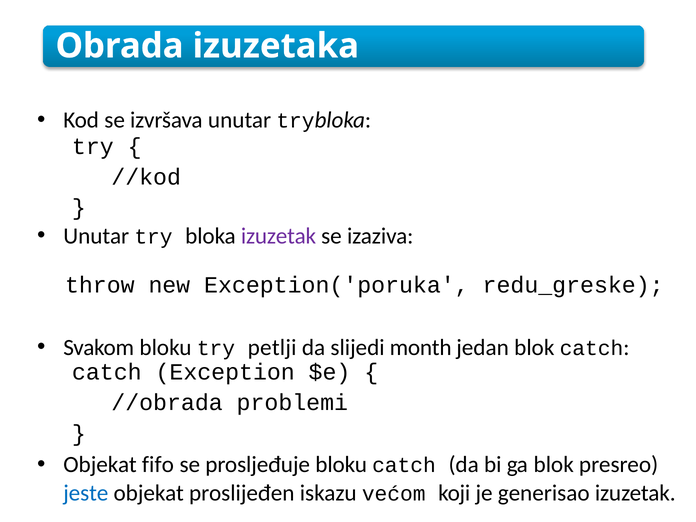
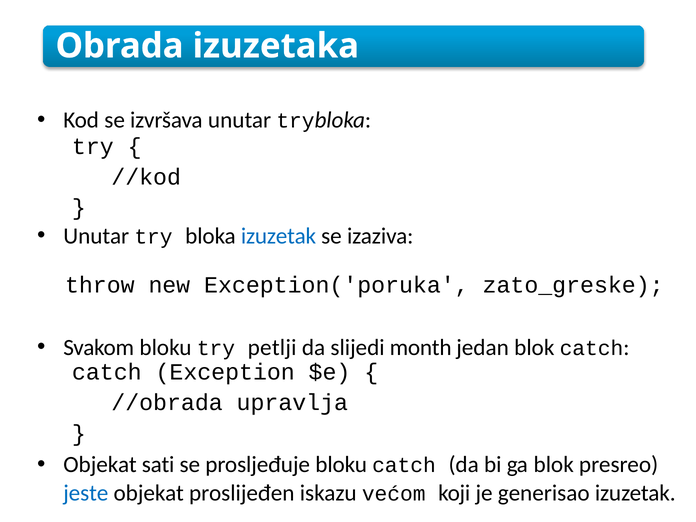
izuzetak at (279, 236) colour: purple -> blue
redu_greske: redu_greske -> zato_greske
problemi: problemi -> upravlja
fifo: fifo -> sati
